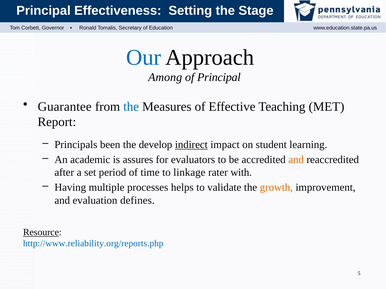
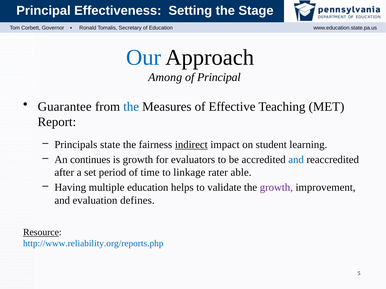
been: been -> state
develop: develop -> fairness
academic: academic -> continues
is assures: assures -> growth
and at (296, 160) colour: orange -> blue
with: with -> able
multiple processes: processes -> education
growth at (276, 188) colour: orange -> purple
